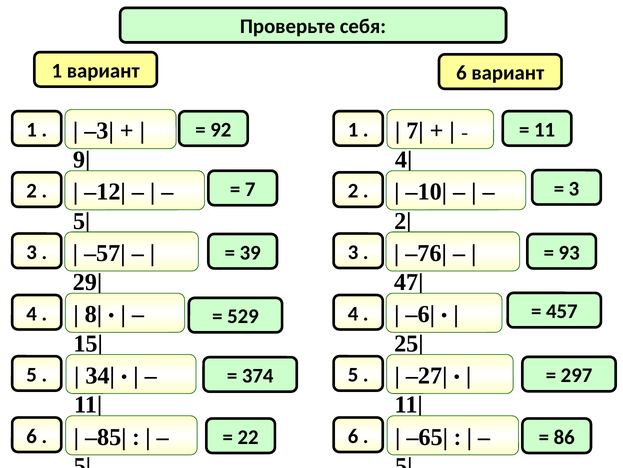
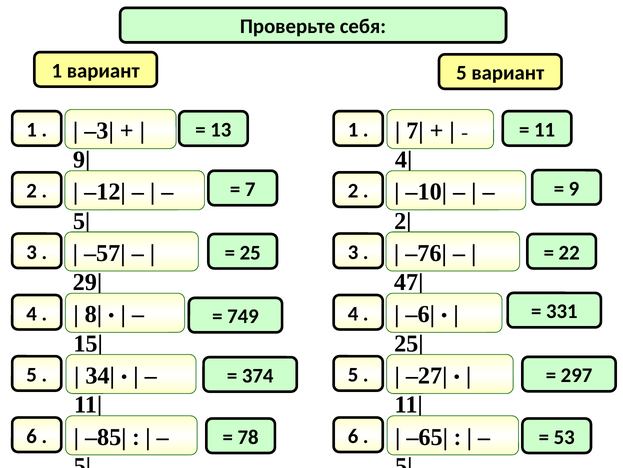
вариант 6: 6 -> 5
92: 92 -> 13
3 at (574, 188): 3 -> 9
39: 39 -> 25
93: 93 -> 22
529: 529 -> 749
457: 457 -> 331
22: 22 -> 78
86: 86 -> 53
